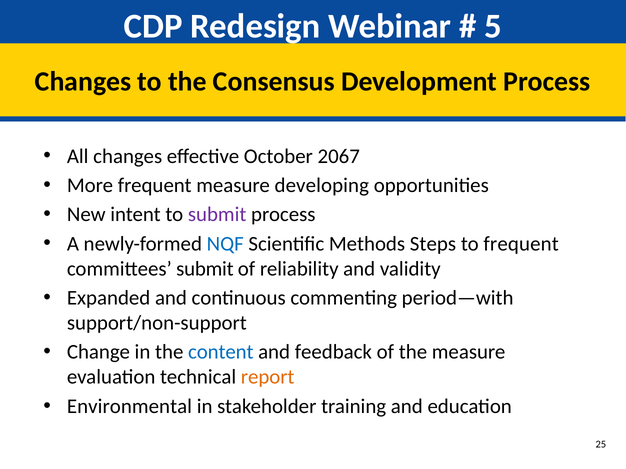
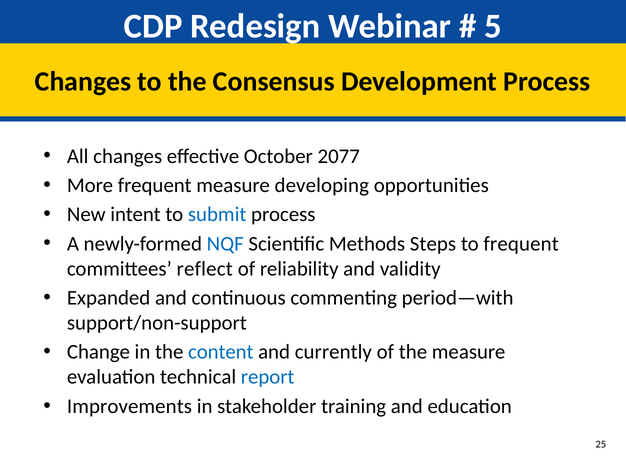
2067: 2067 -> 2077
submit at (217, 215) colour: purple -> blue
committees submit: submit -> reflect
feedback: feedback -> currently
report colour: orange -> blue
Environmental: Environmental -> Improvements
